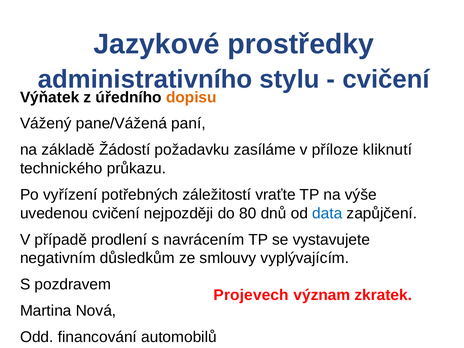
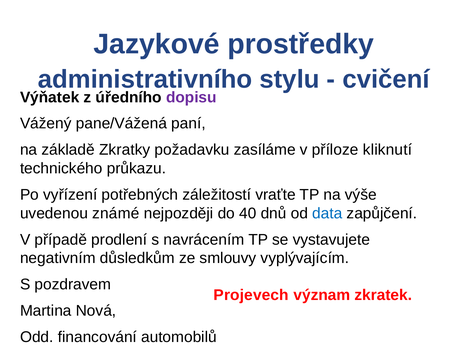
dopisu colour: orange -> purple
Žádostí: Žádostí -> Zkratky
uvedenou cvičení: cvičení -> známé
80: 80 -> 40
